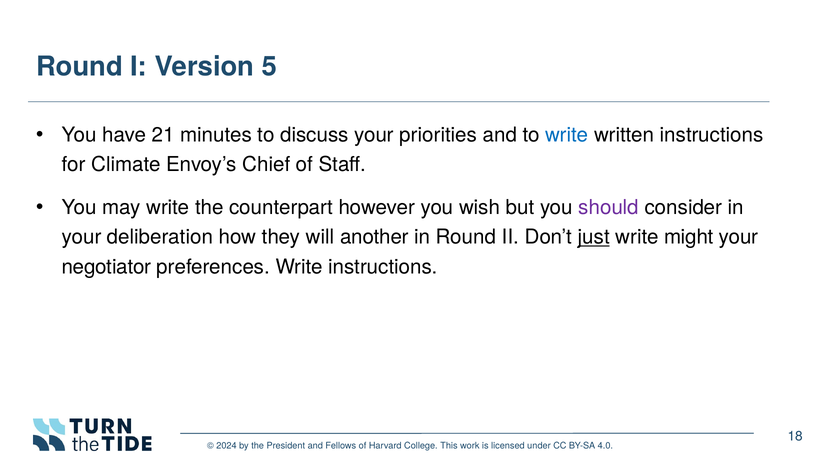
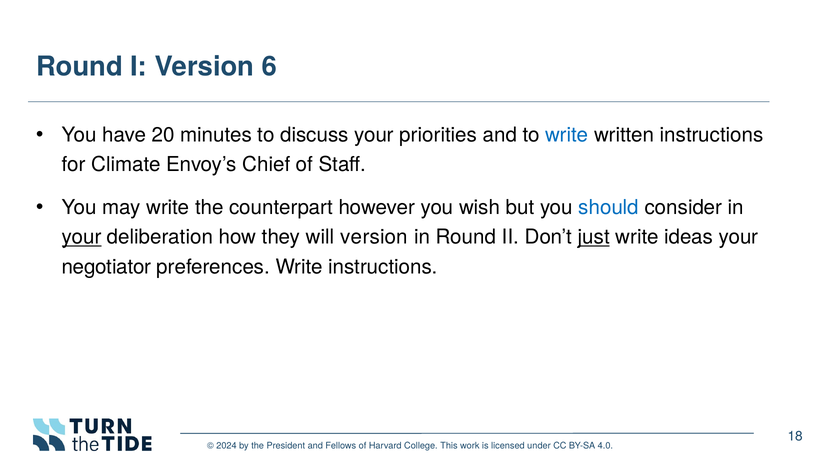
5: 5 -> 6
21: 21 -> 20
should colour: purple -> blue
your at (82, 237) underline: none -> present
will another: another -> version
might: might -> ideas
